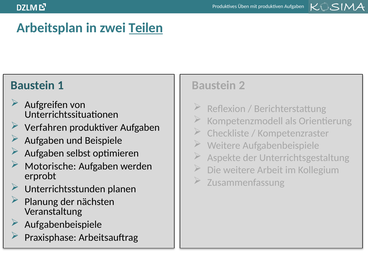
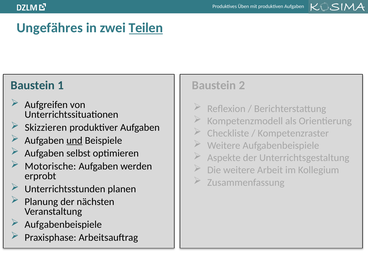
Arbeitsplan: Arbeitsplan -> Ungefähres
Verfahren: Verfahren -> Skizzieren
und underline: none -> present
